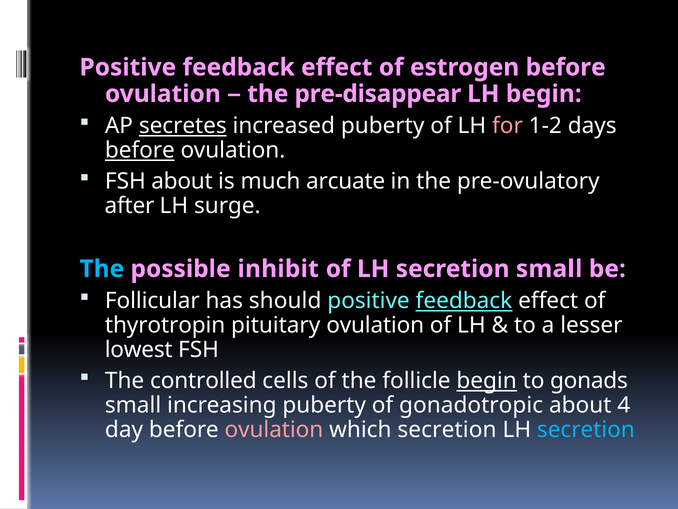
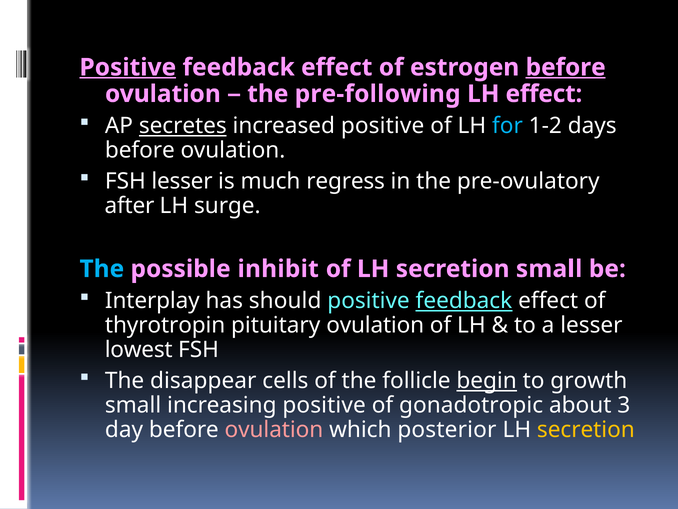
Positive at (128, 67) underline: none -> present
before at (566, 67) underline: none -> present
pre-disappear: pre-disappear -> pre-following
LH begin: begin -> effect
increased puberty: puberty -> positive
for colour: pink -> light blue
before at (140, 150) underline: present -> none
FSH about: about -> lesser
arcuate: arcuate -> regress
Follicular: Follicular -> Interplay
controlled: controlled -> disappear
gonads: gonads -> growth
increasing puberty: puberty -> positive
4: 4 -> 3
which secretion: secretion -> posterior
secretion at (586, 429) colour: light blue -> yellow
